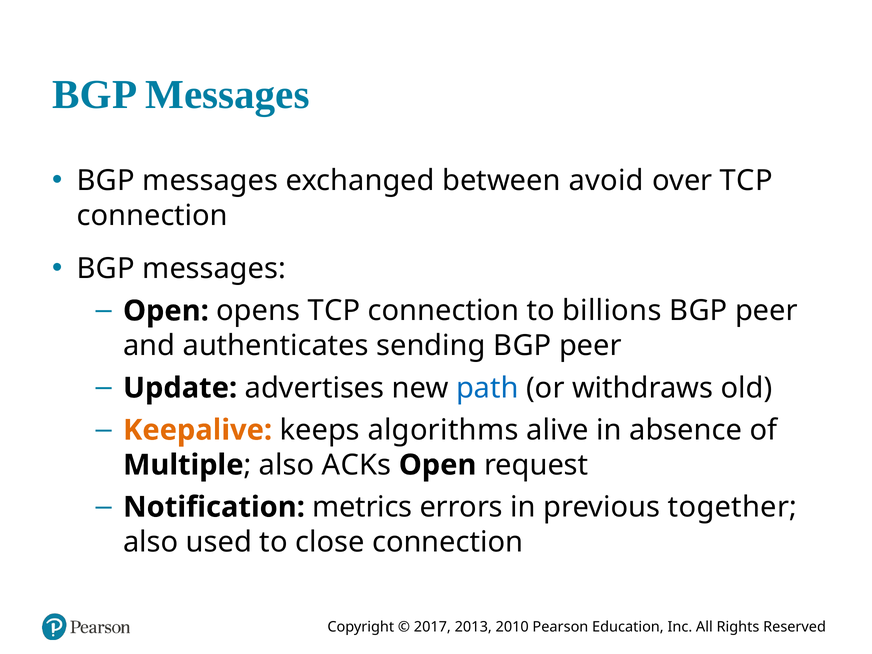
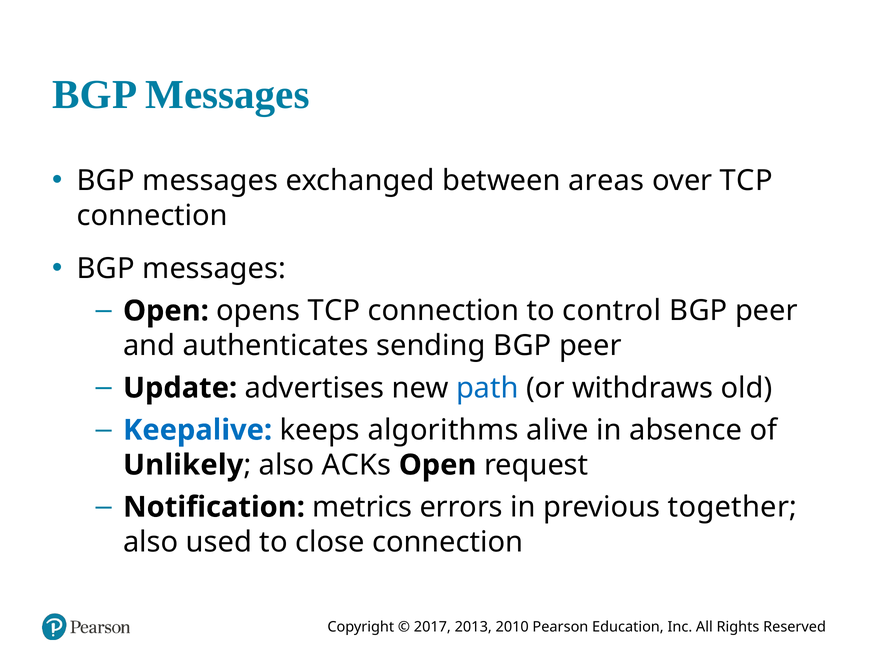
avoid: avoid -> areas
billions: billions -> control
Keepalive colour: orange -> blue
Multiple: Multiple -> Unlikely
